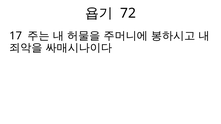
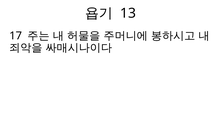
72: 72 -> 13
